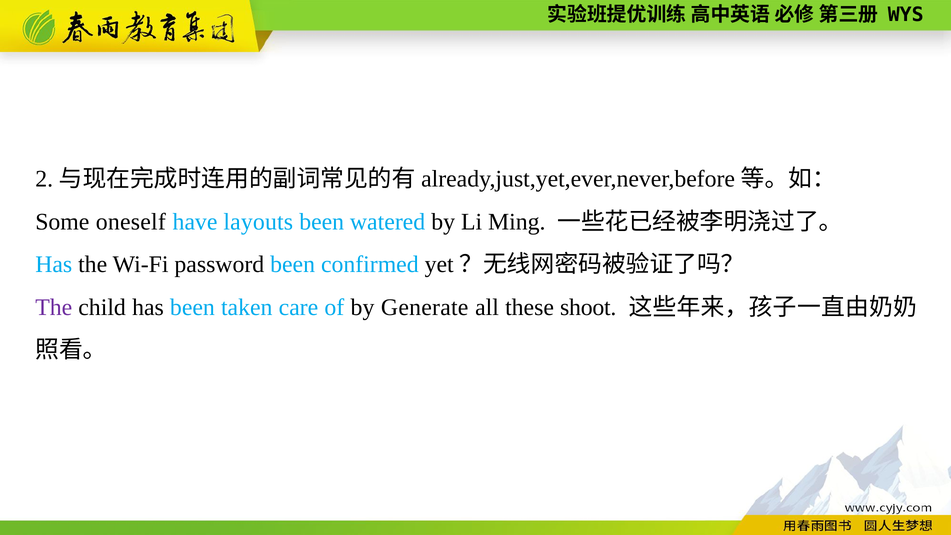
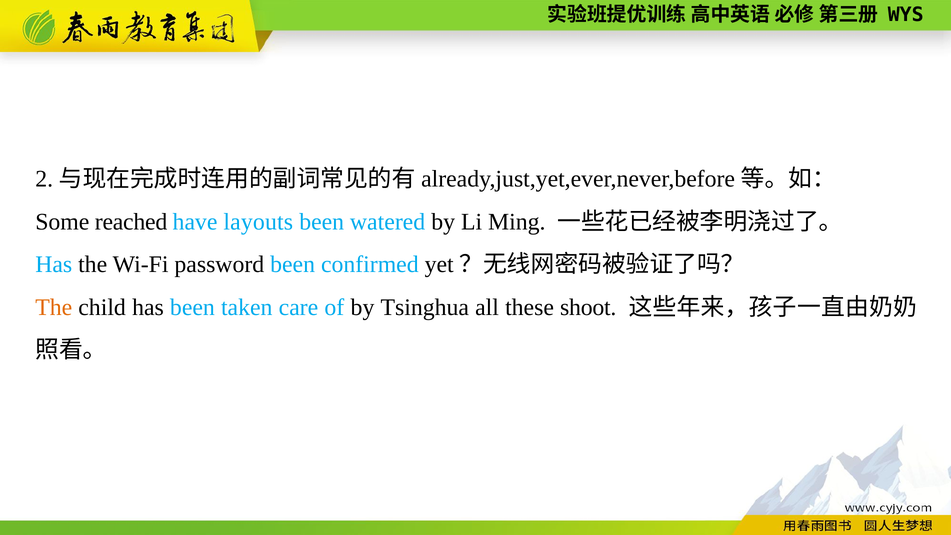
oneself: oneself -> reached
The at (54, 307) colour: purple -> orange
Generate: Generate -> Tsinghua
